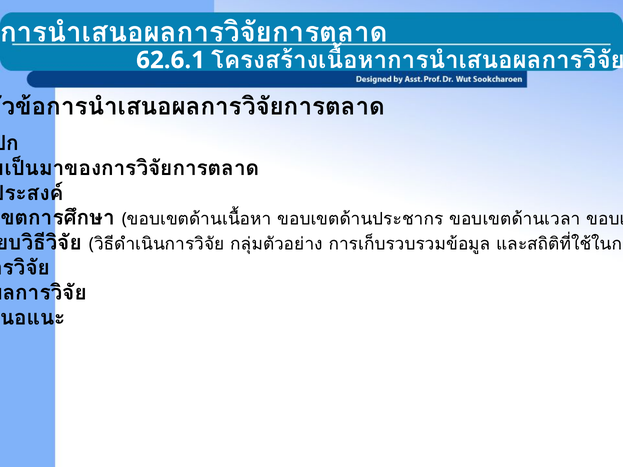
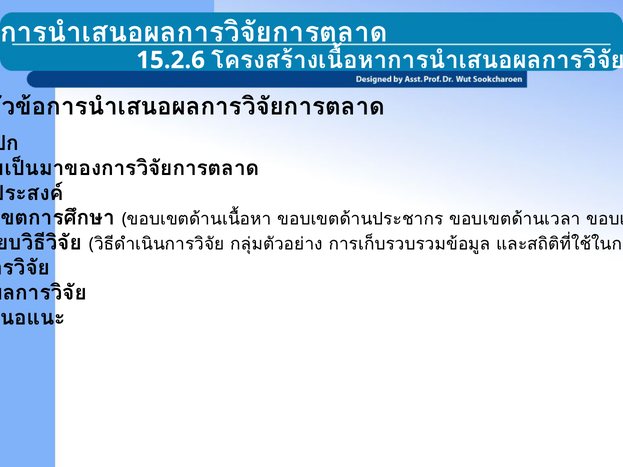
62.6.1: 62.6.1 -> 15.2.6
